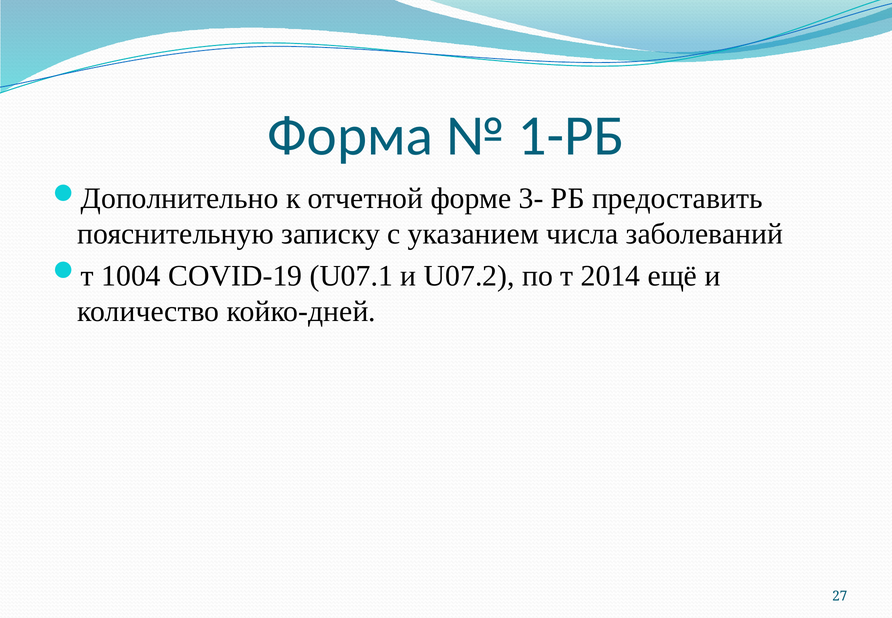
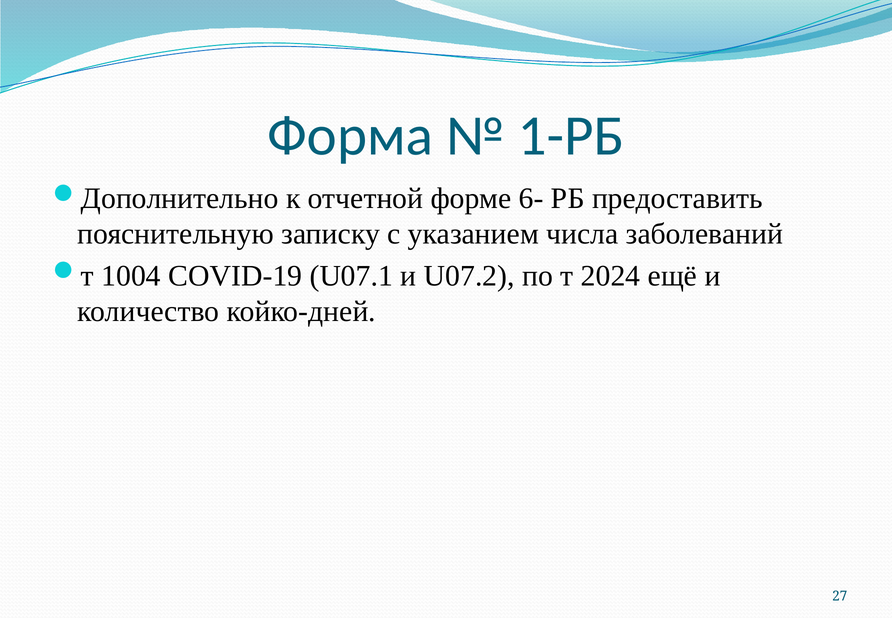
3-: 3- -> 6-
2014: 2014 -> 2024
